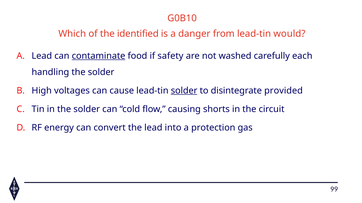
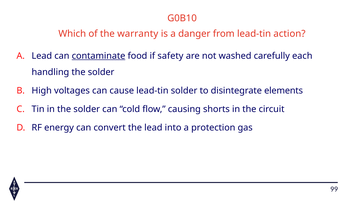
identified: identified -> warranty
would: would -> action
solder at (184, 91) underline: present -> none
provided: provided -> elements
